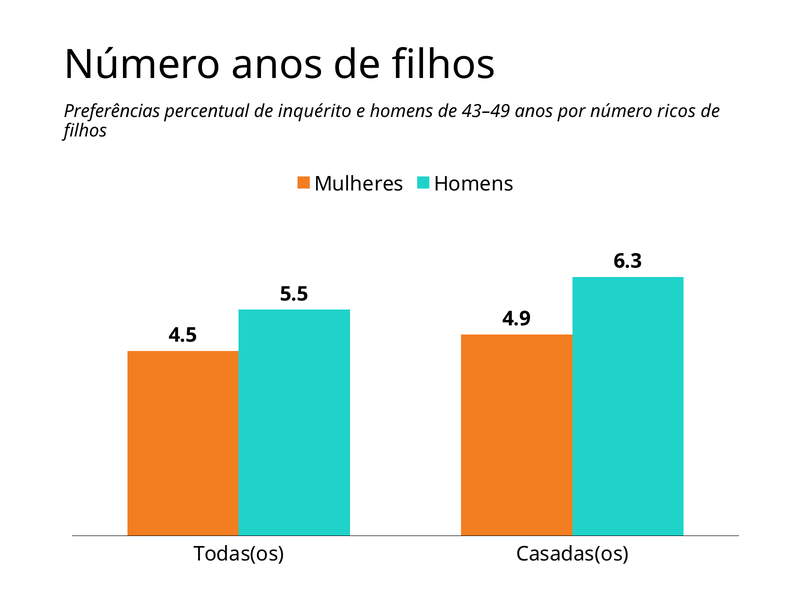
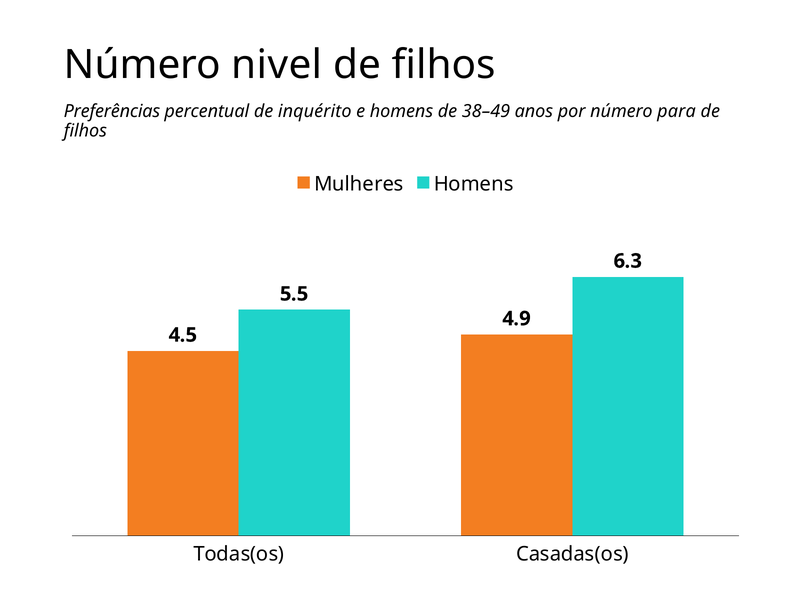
Número anos: anos -> nivel
43–49: 43–49 -> 38–49
ricos: ricos -> para
